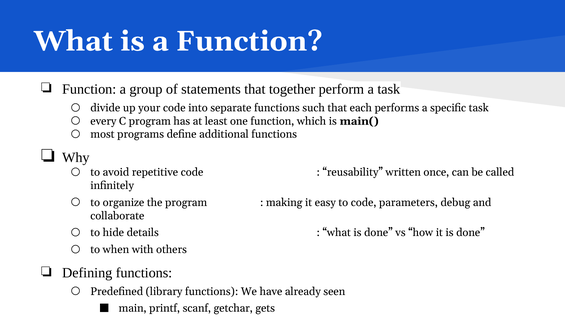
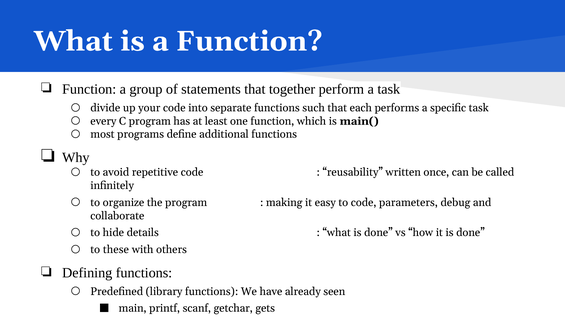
when: when -> these
